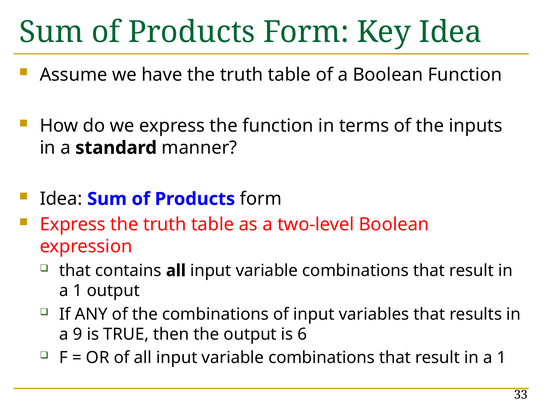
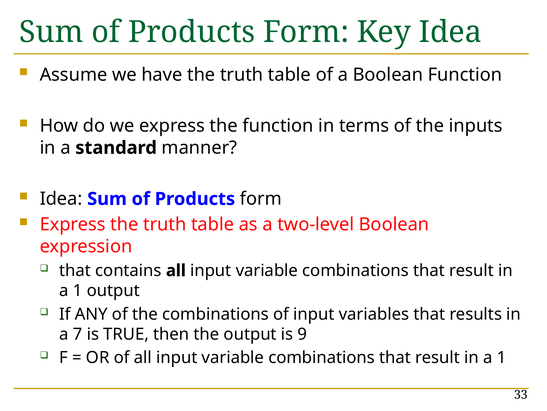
9: 9 -> 7
6: 6 -> 9
